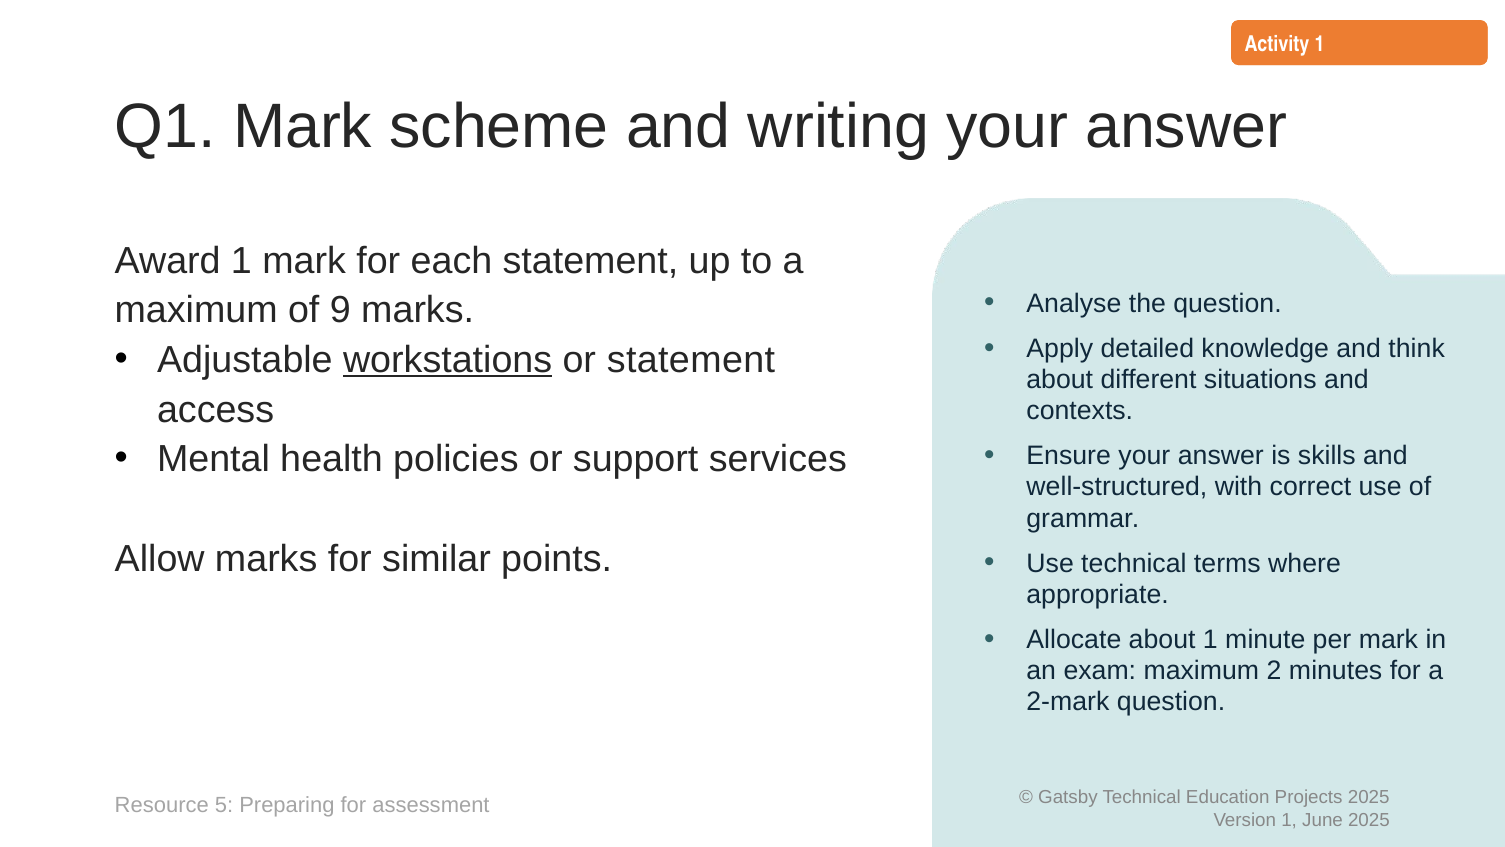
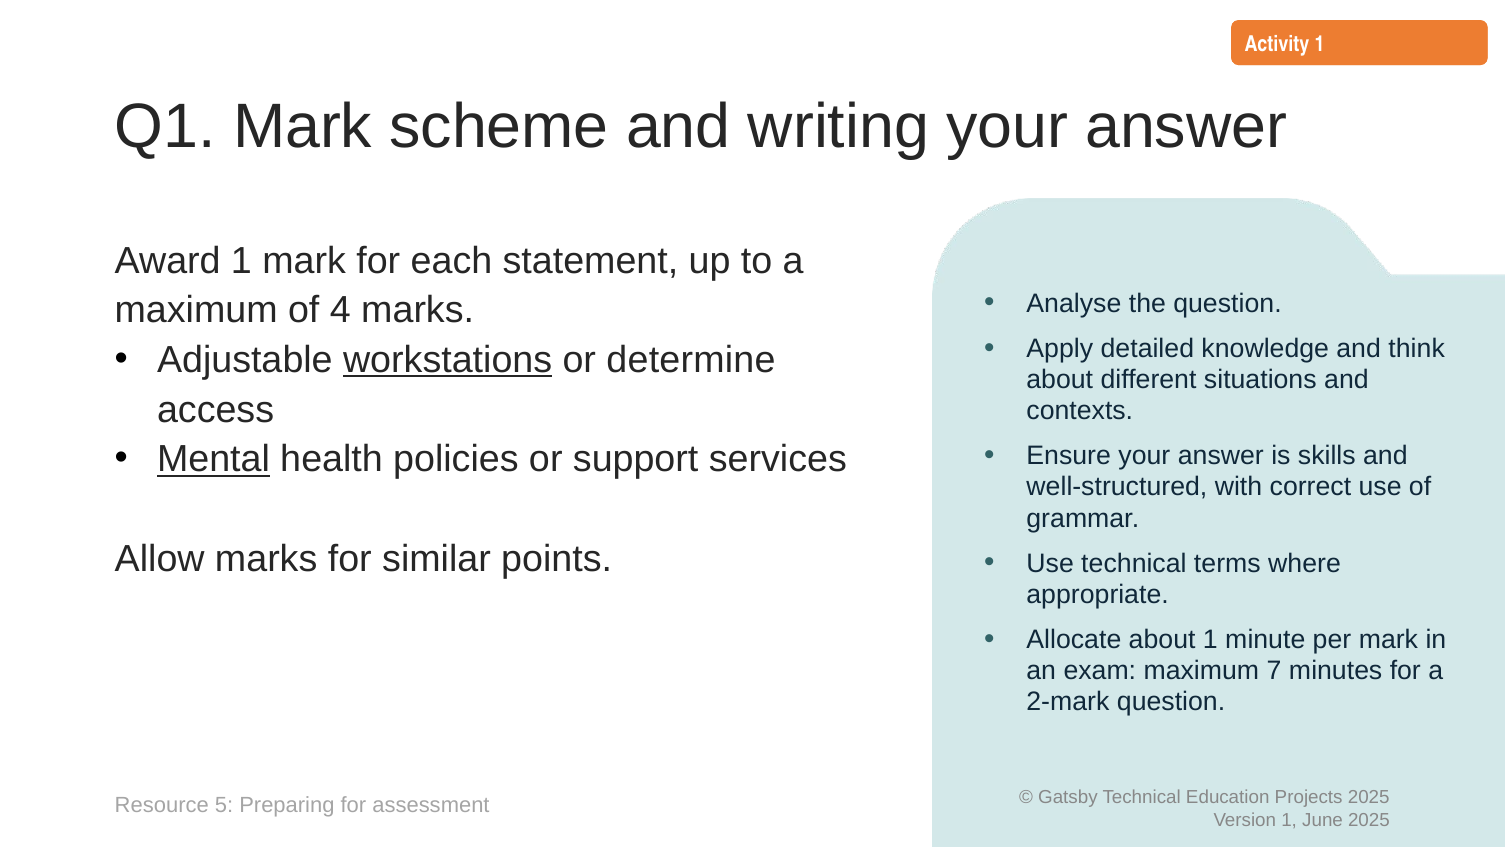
9: 9 -> 4
or statement: statement -> determine
Mental underline: none -> present
2: 2 -> 7
